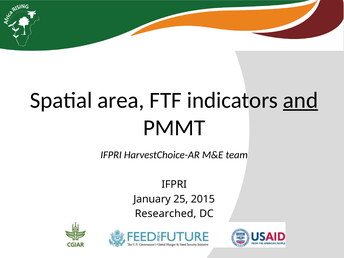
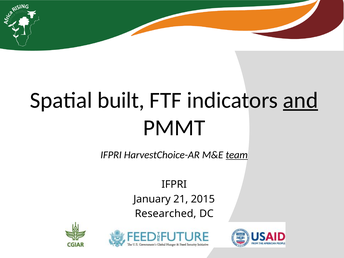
area: area -> built
team underline: none -> present
25: 25 -> 21
